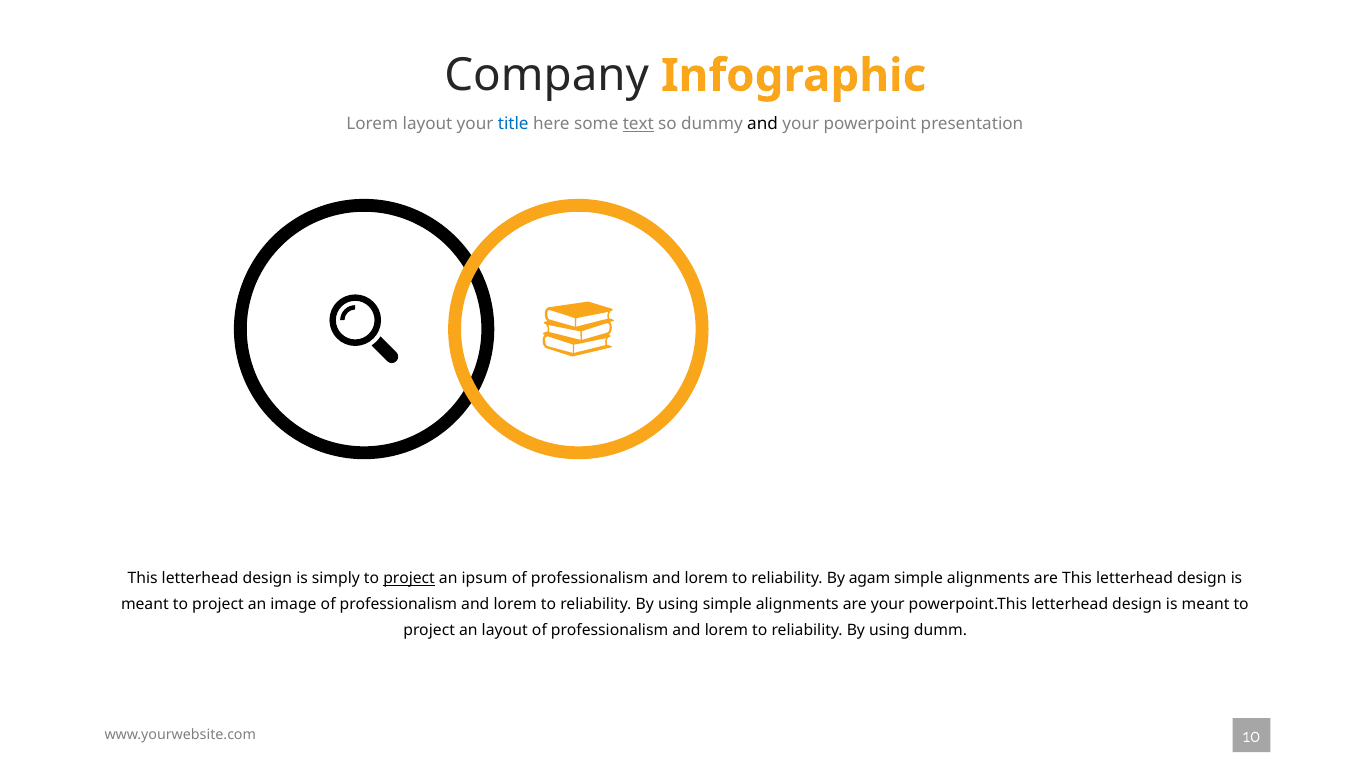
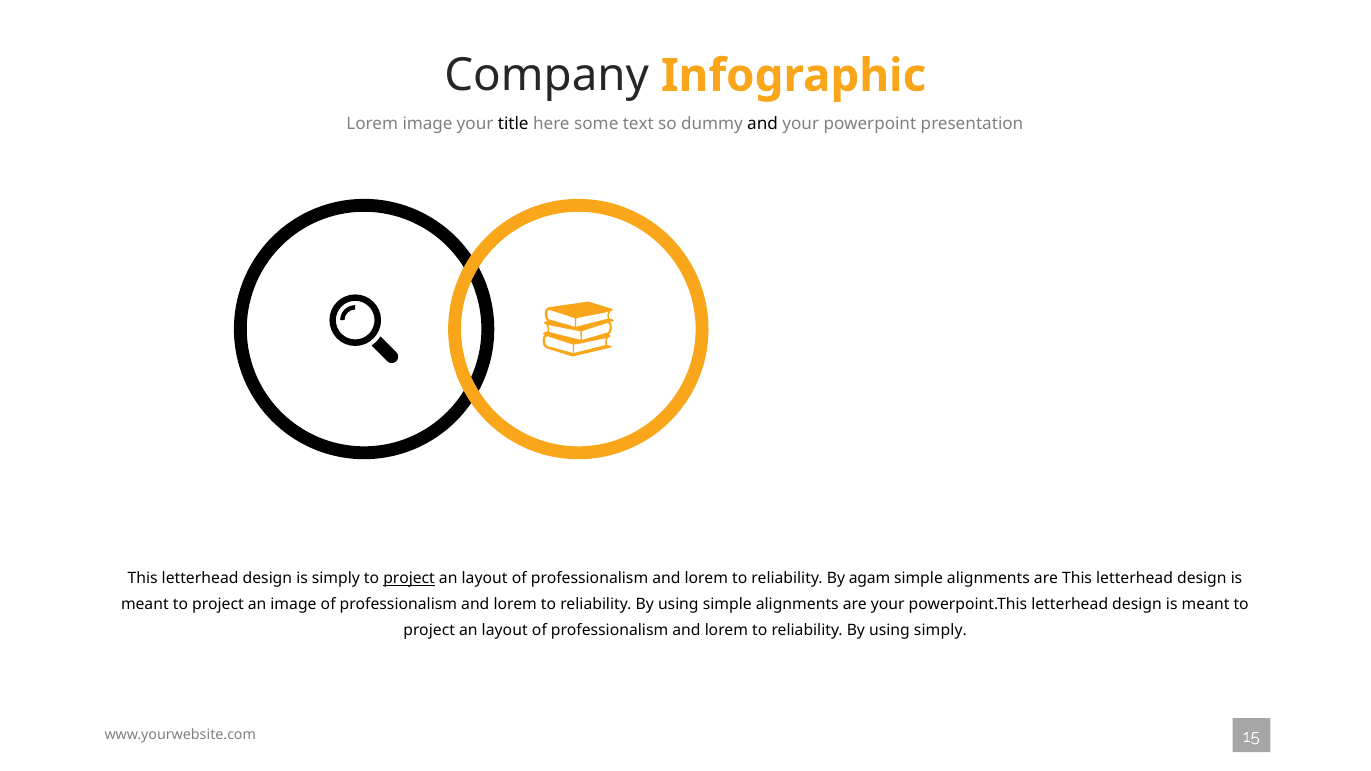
Lorem layout: layout -> image
title colour: blue -> black
text underline: present -> none
ipsum at (485, 579): ipsum -> layout
using dumm: dumm -> simply
10: 10 -> 15
